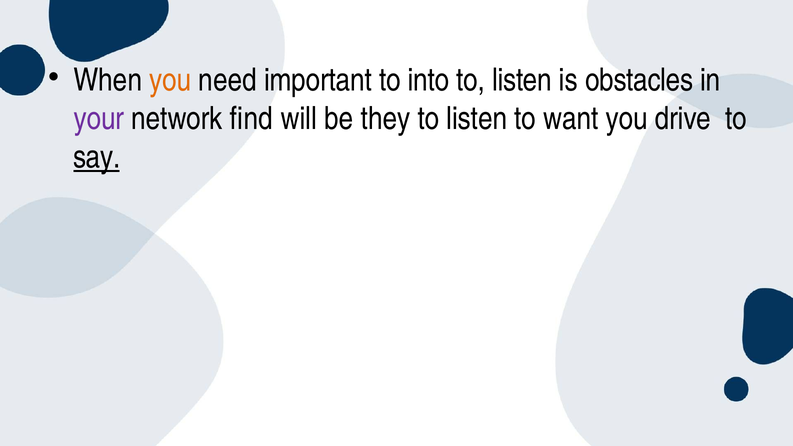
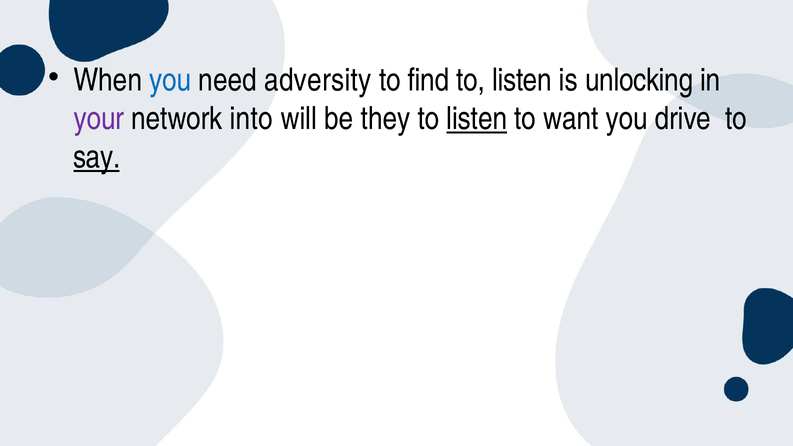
you at (170, 80) colour: orange -> blue
important: important -> adversity
into: into -> find
obstacles: obstacles -> unlocking
find: find -> into
listen at (477, 119) underline: none -> present
